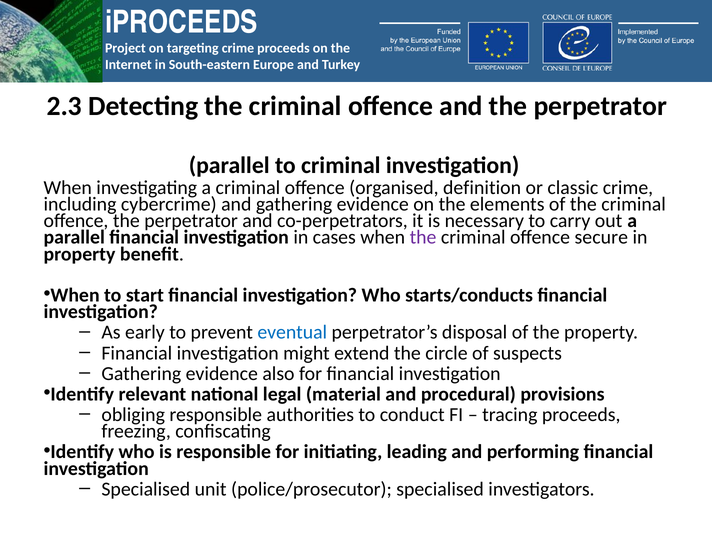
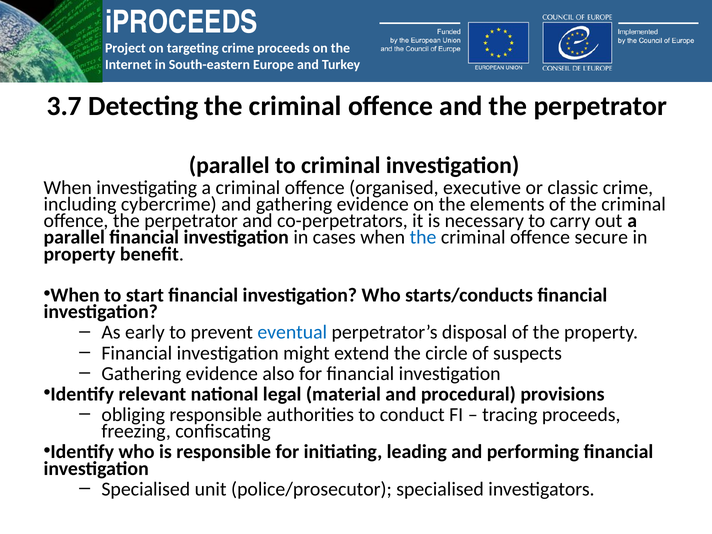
2.3: 2.3 -> 3.7
definition: definition -> executive
the at (423, 237) colour: purple -> blue
